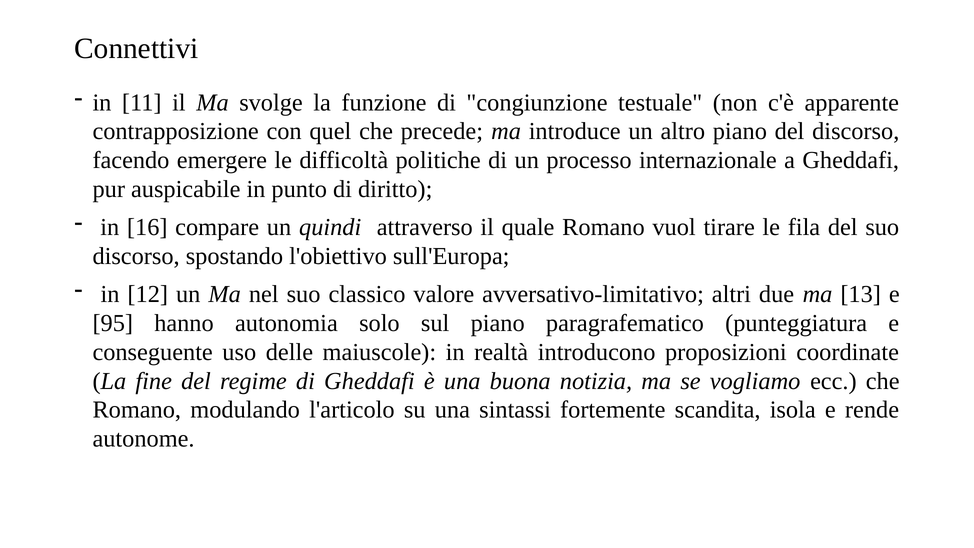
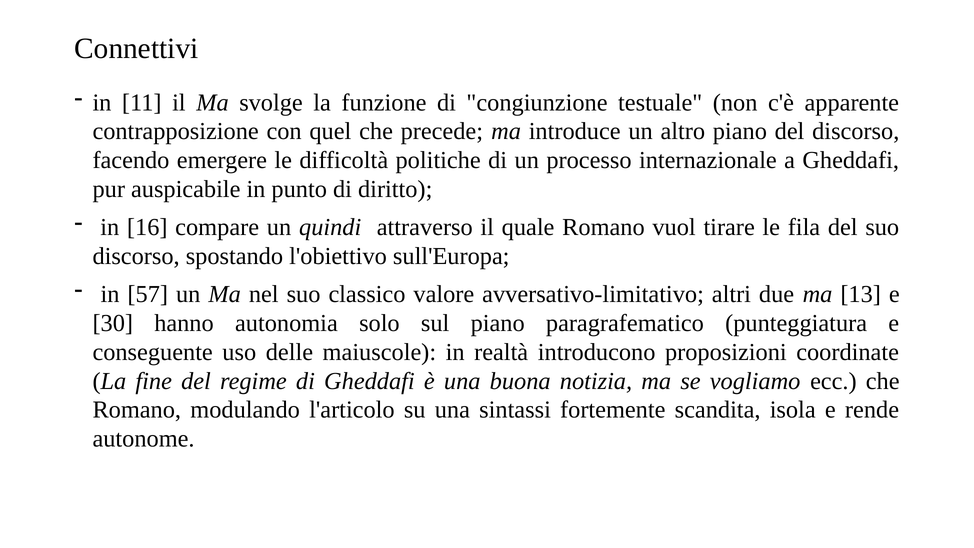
12: 12 -> 57
95: 95 -> 30
